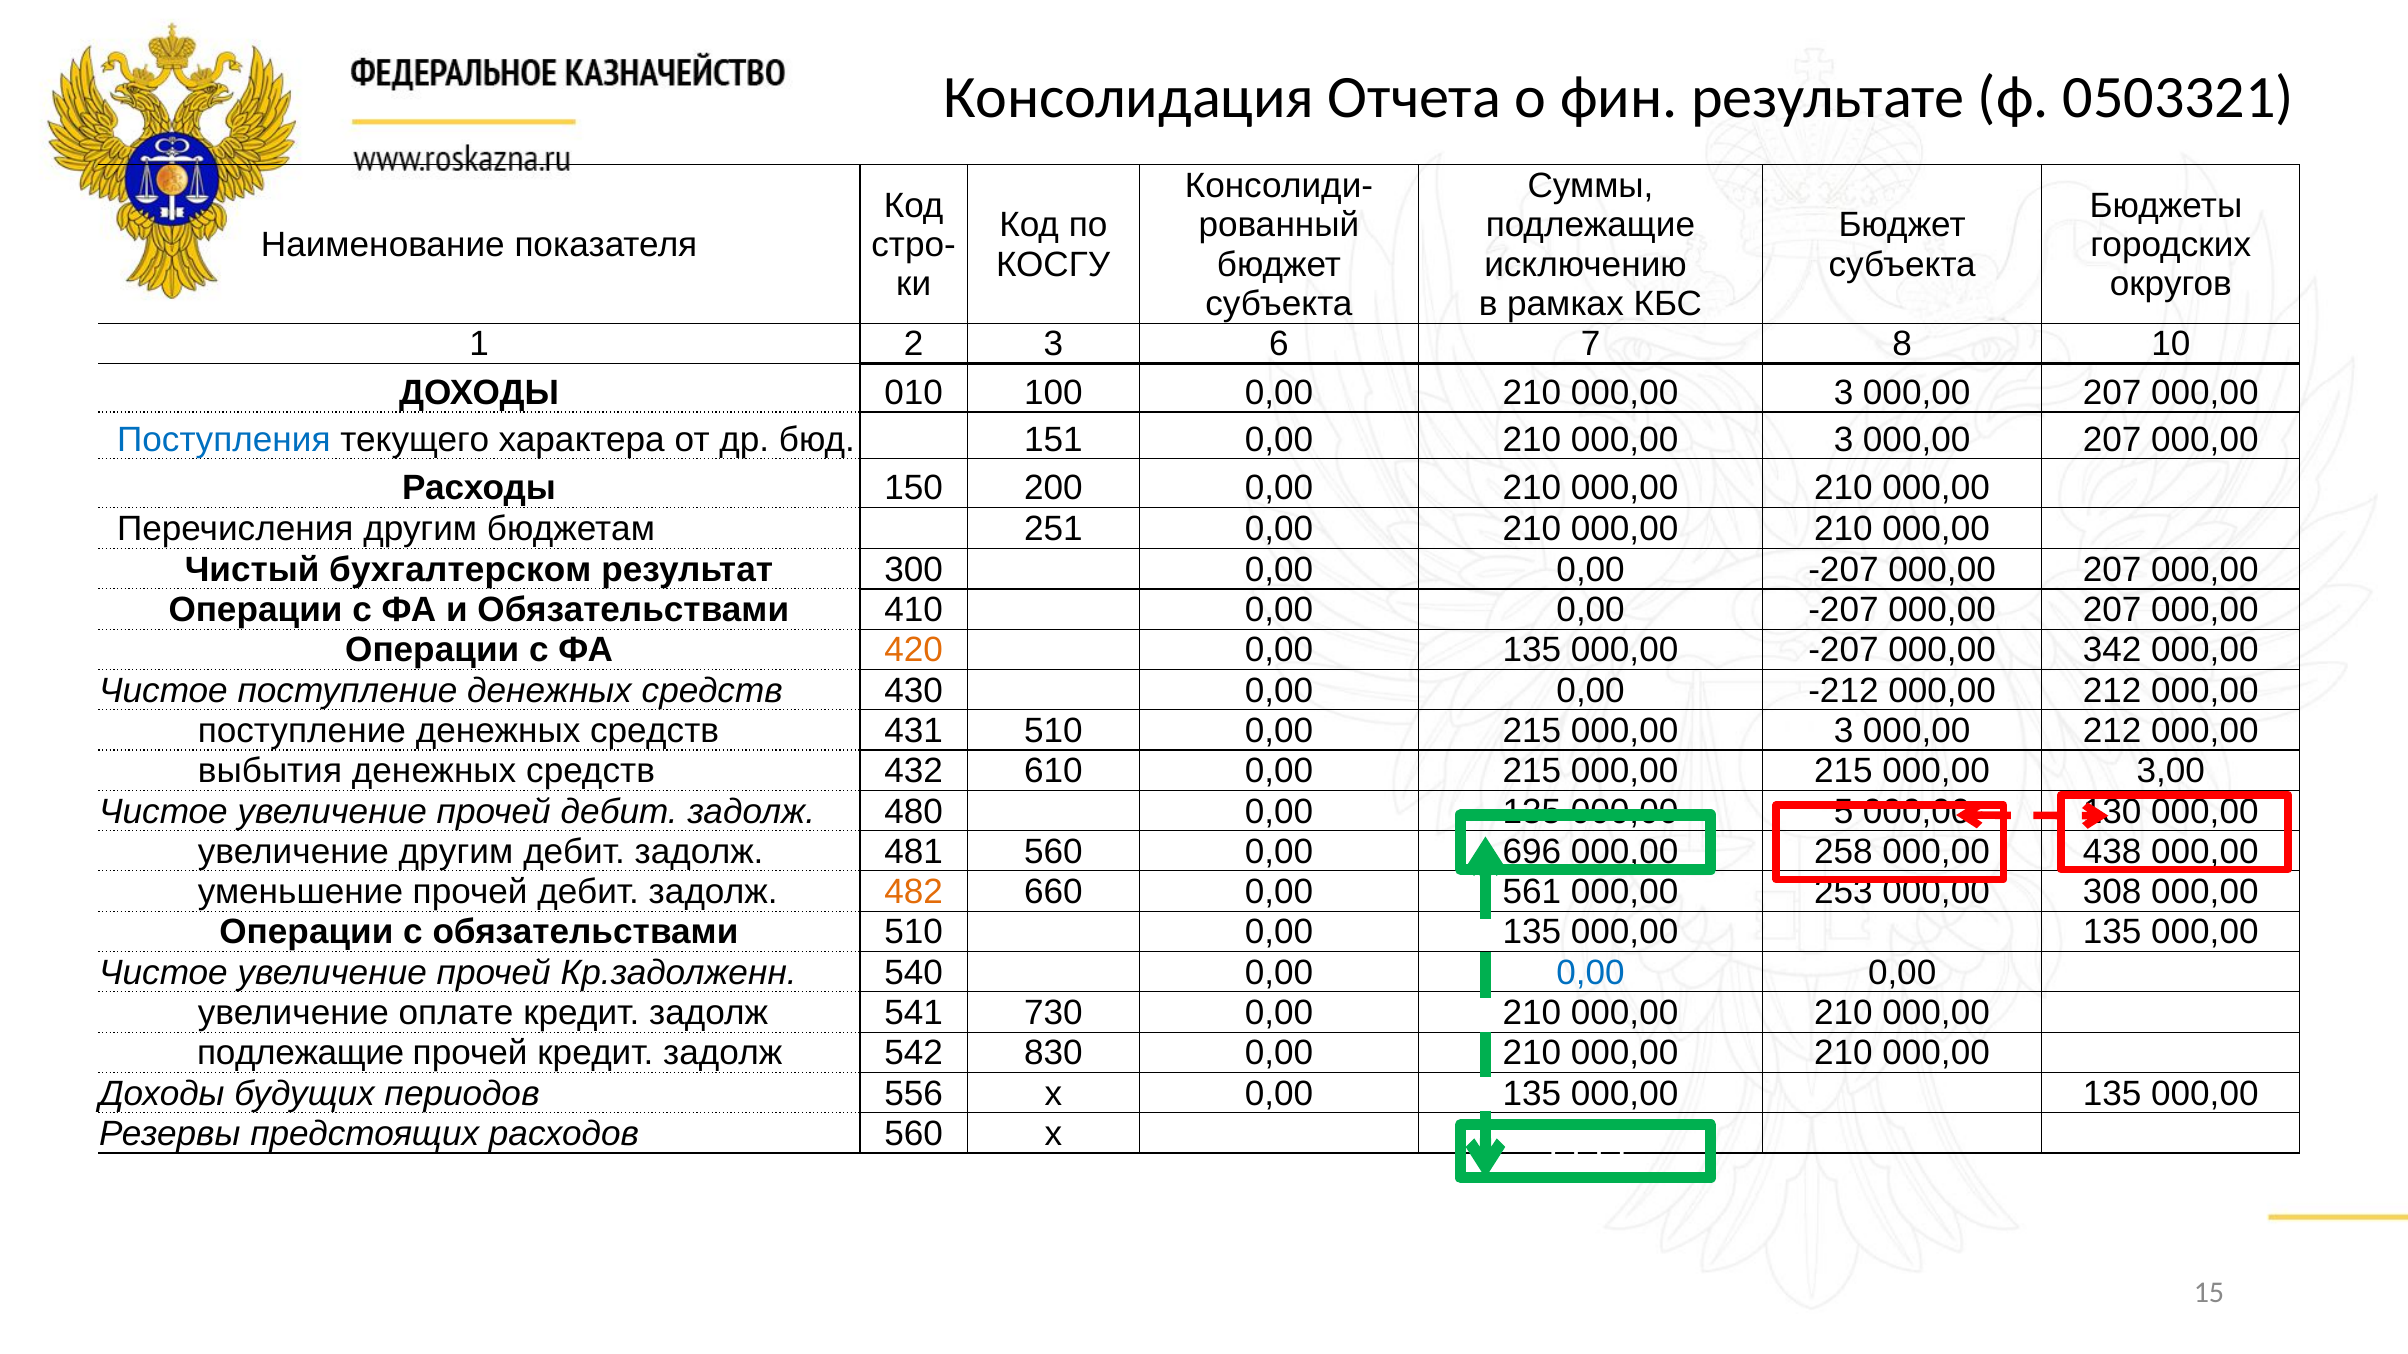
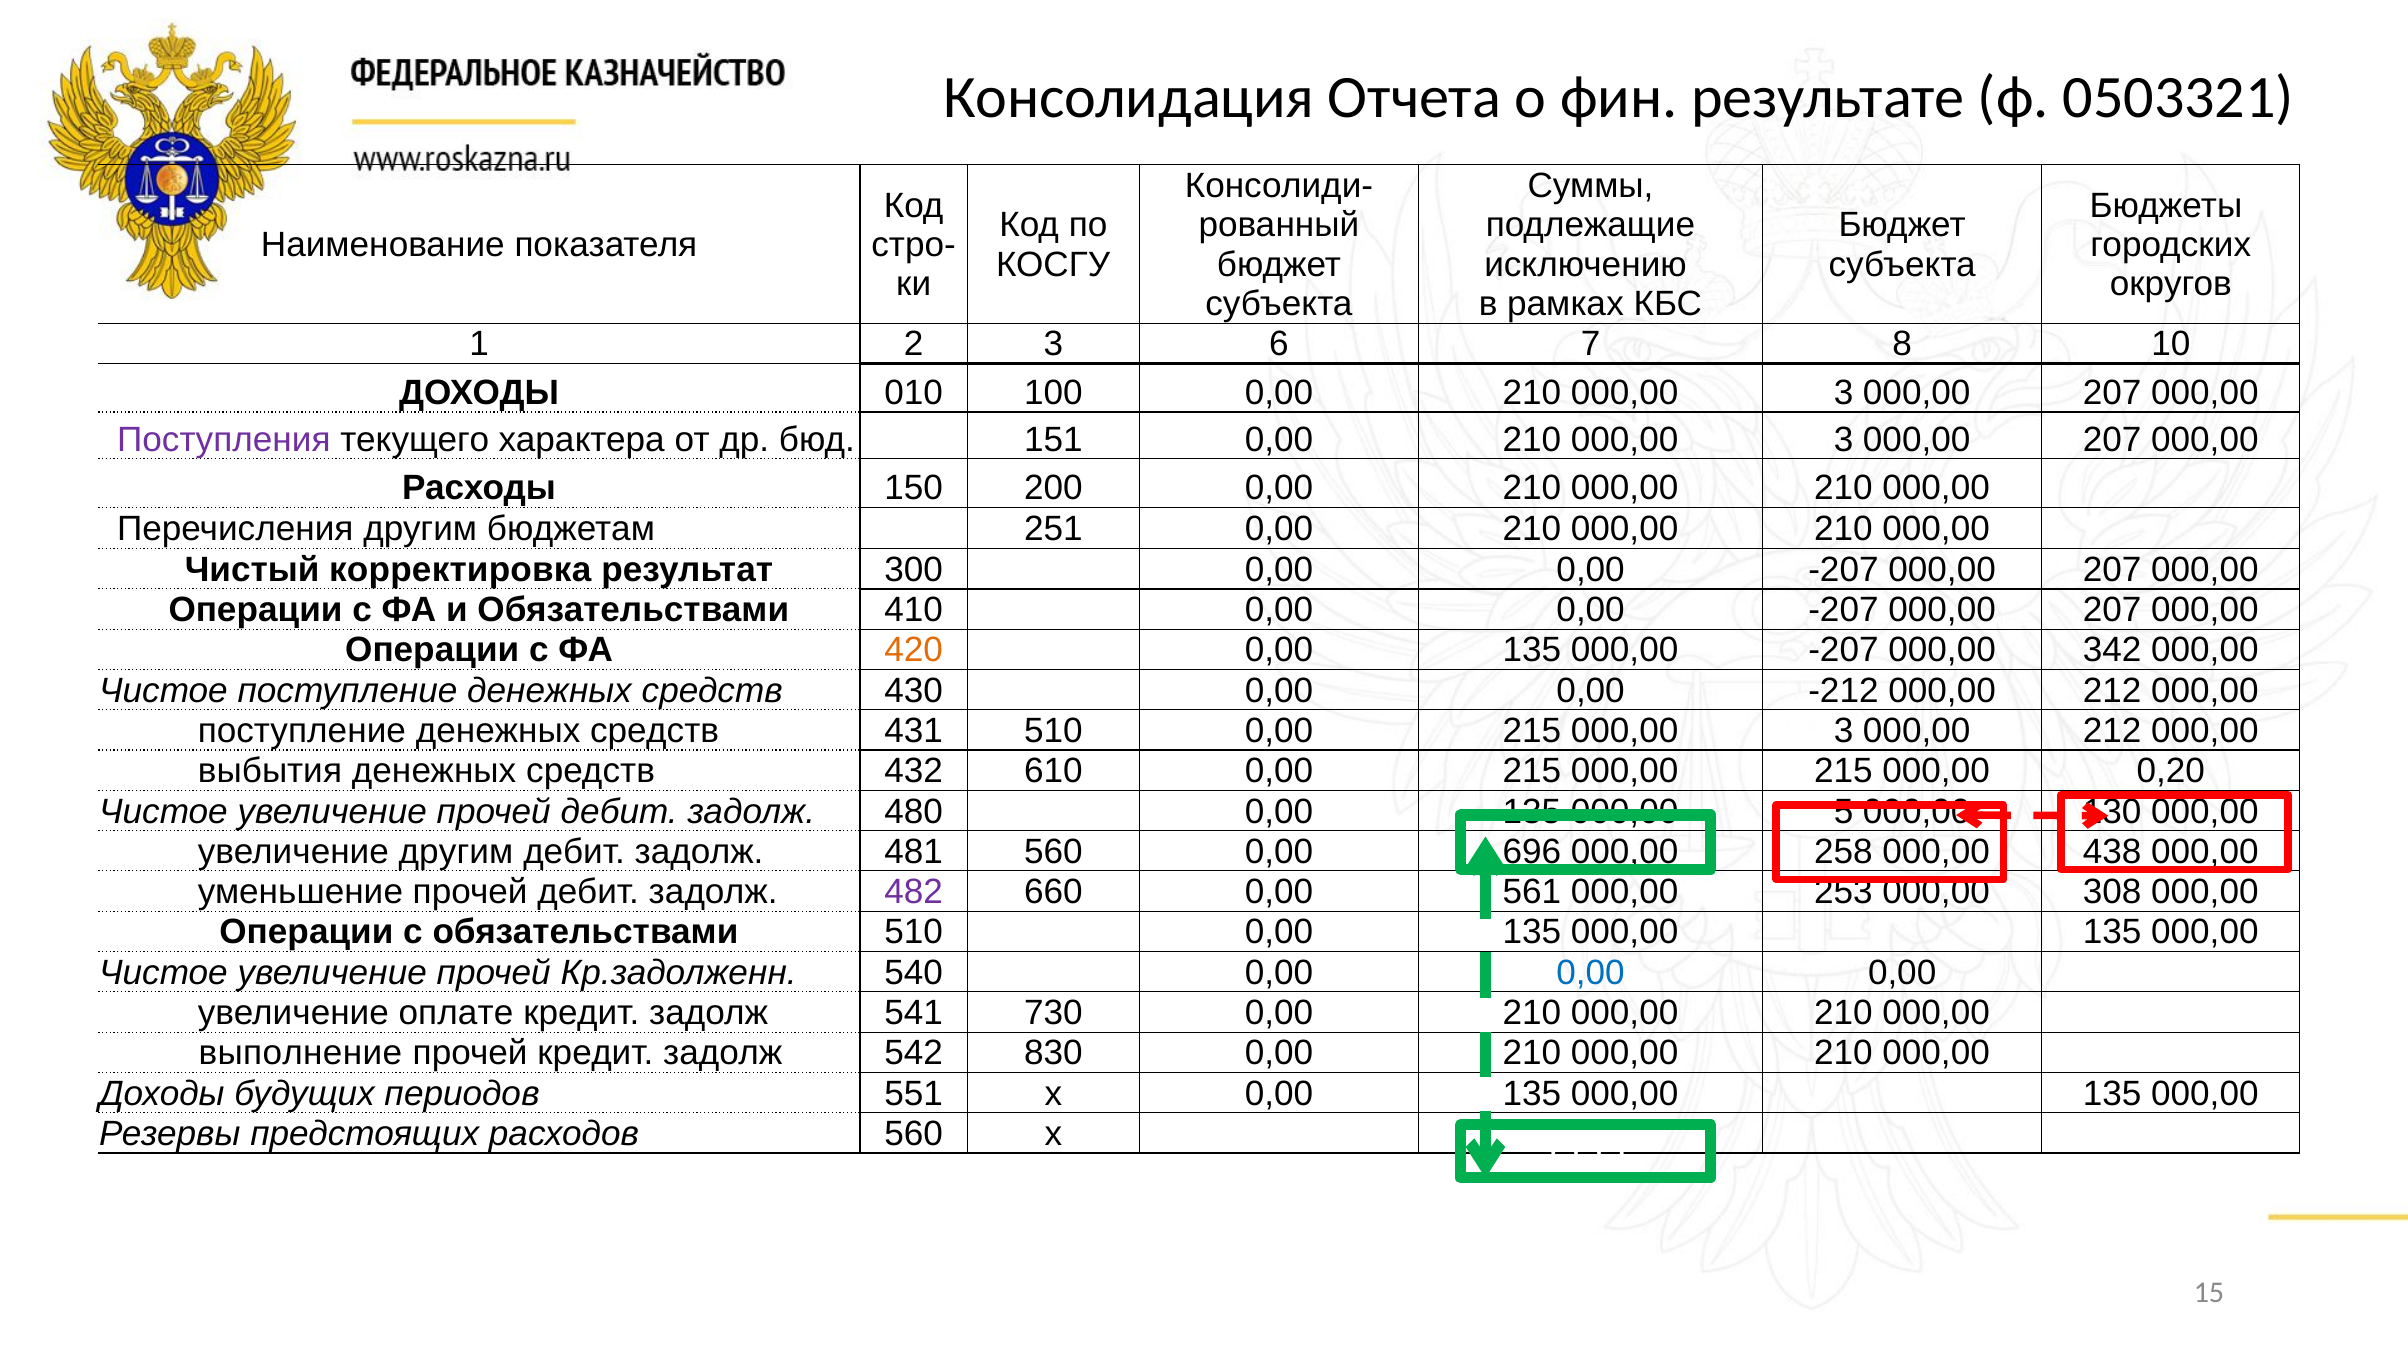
Поступления colour: blue -> purple
бухгалтерском: бухгалтерском -> корректировка
3,00: 3,00 -> 0,20
482 colour: orange -> purple
подлежащие at (301, 1054): подлежащие -> выполнение
556: 556 -> 551
